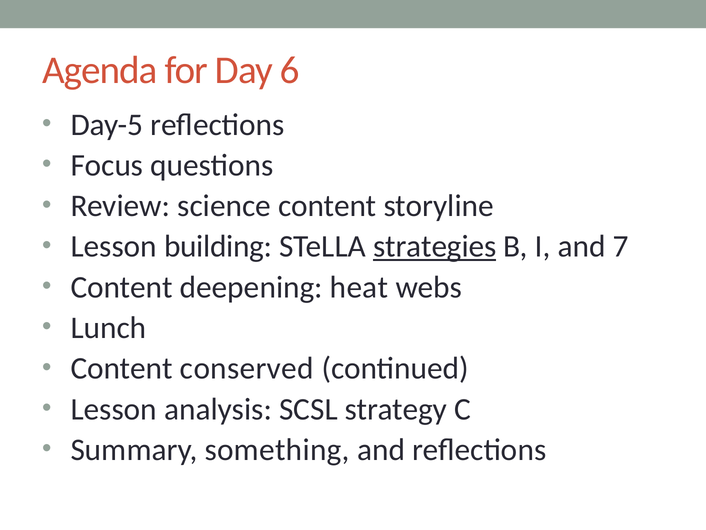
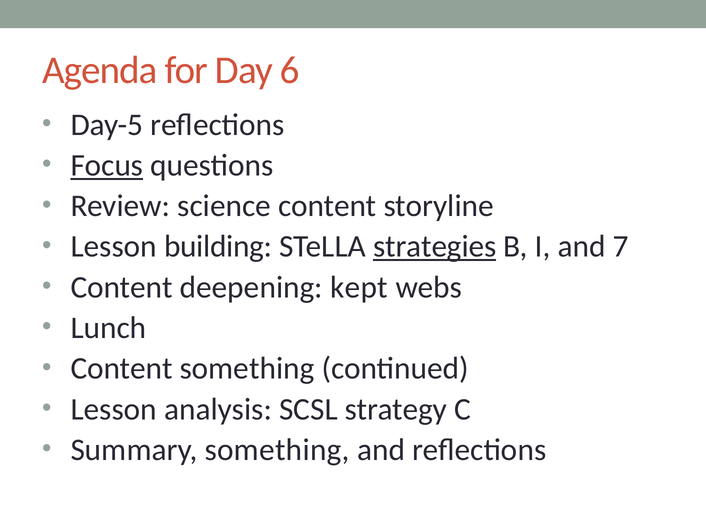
Focus underline: none -> present
heat: heat -> kept
Content conserved: conserved -> something
